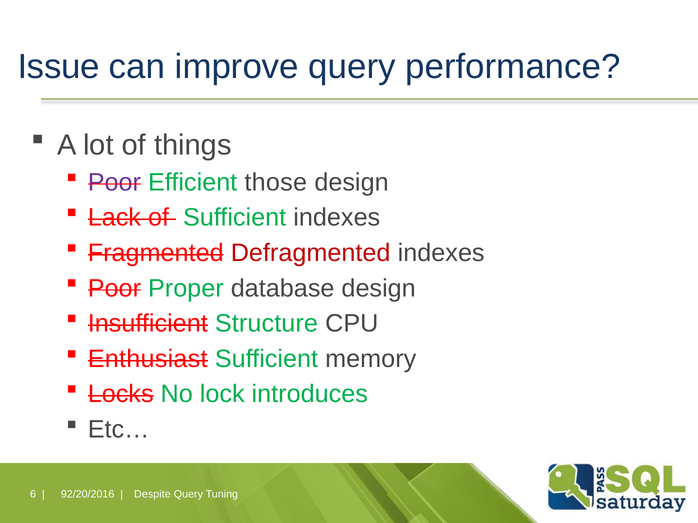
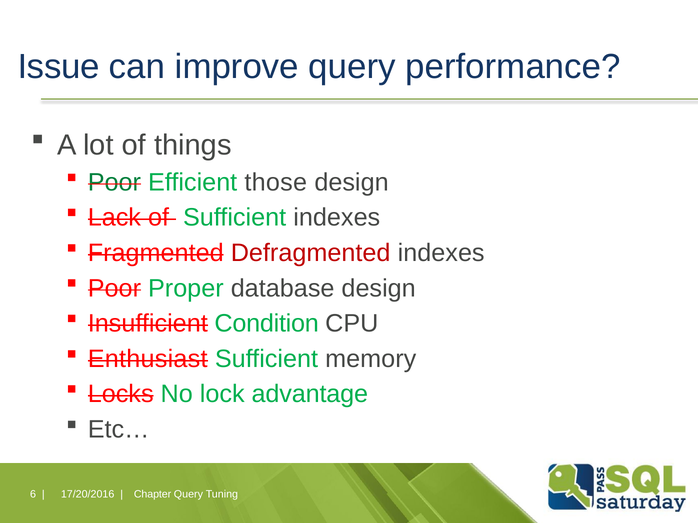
Poor at (114, 183) colour: purple -> green
Structure: Structure -> Condition
introduces: introduces -> advantage
92/20/2016: 92/20/2016 -> 17/20/2016
Despite: Despite -> Chapter
